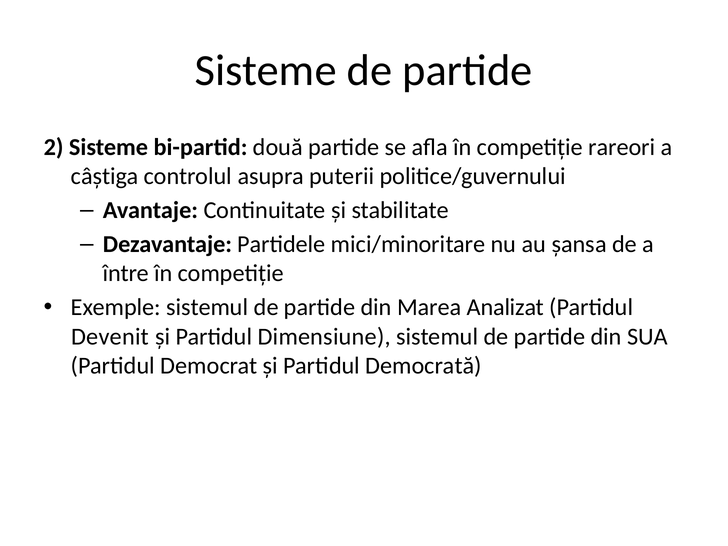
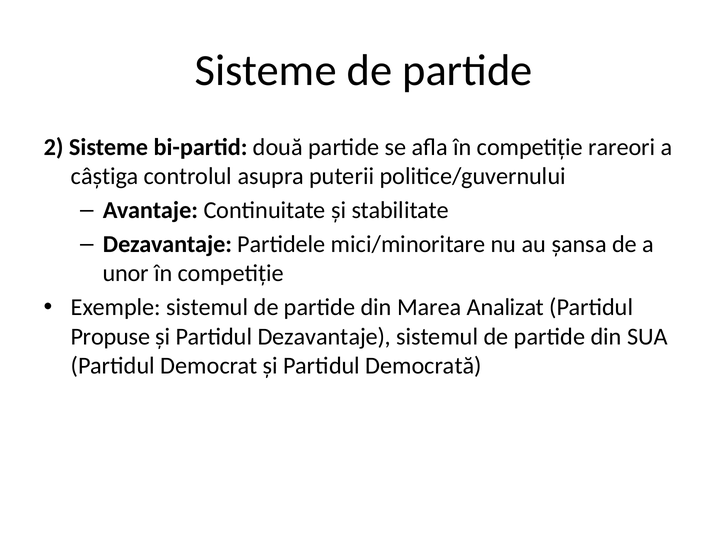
între: între -> unor
Devenit: Devenit -> Propuse
Partidul Dimensiune: Dimensiune -> Dezavantaje
